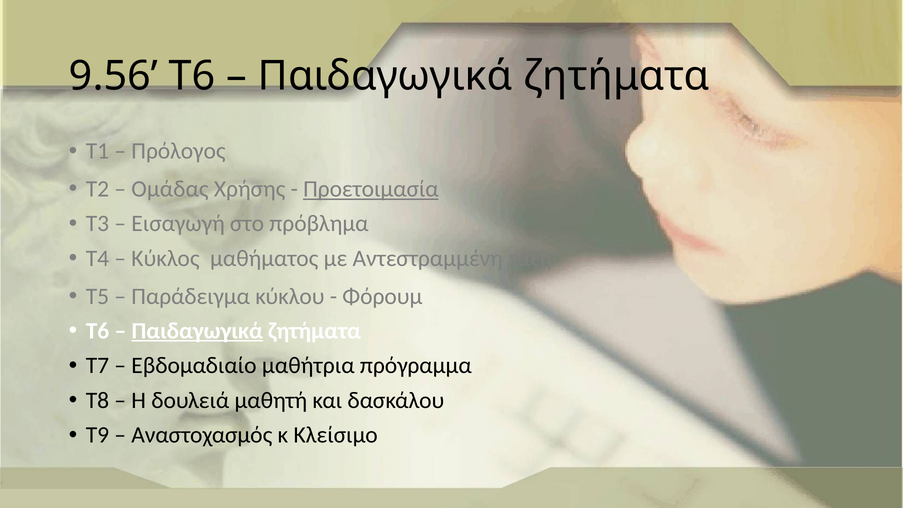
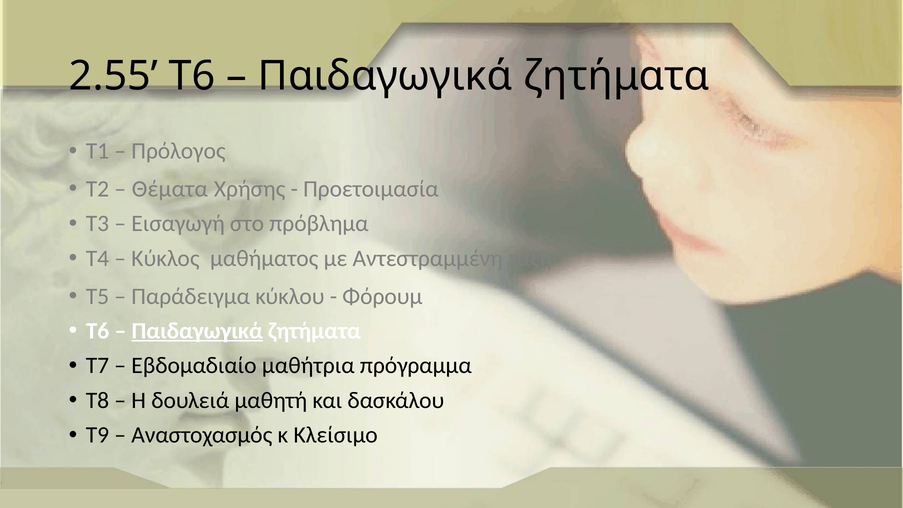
9.56: 9.56 -> 2.55
Ομάδας: Ομάδας -> Θέματα
Προετοιμασία underline: present -> none
